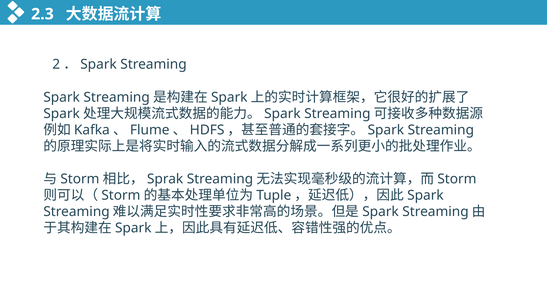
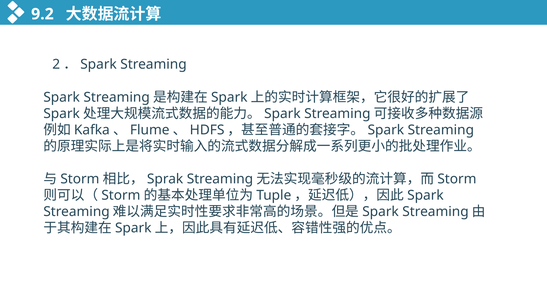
2.3: 2.3 -> 9.2
